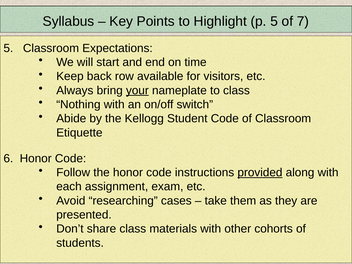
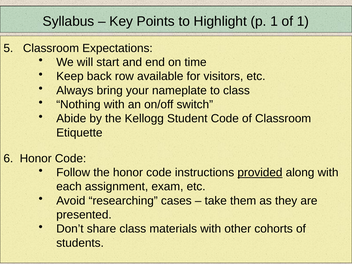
p 5: 5 -> 1
of 7: 7 -> 1
your underline: present -> none
